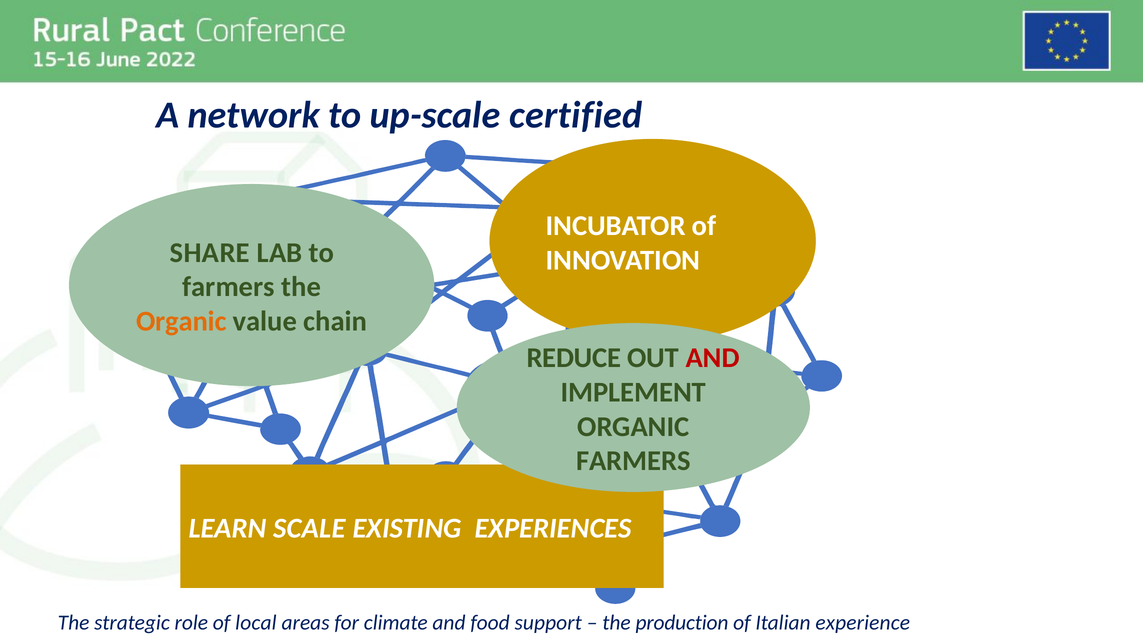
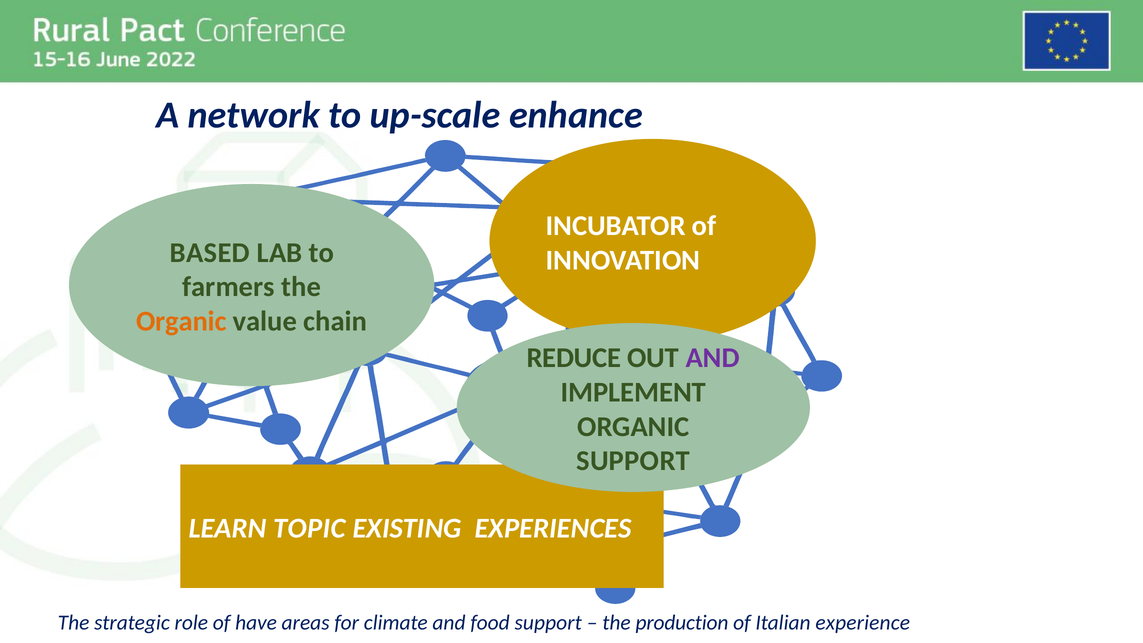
certified: certified -> enhance
SHARE: SHARE -> BASED
AND at (713, 358) colour: red -> purple
FARMERS at (633, 461): FARMERS -> SUPPORT
SCALE: SCALE -> TOPIC
local: local -> have
